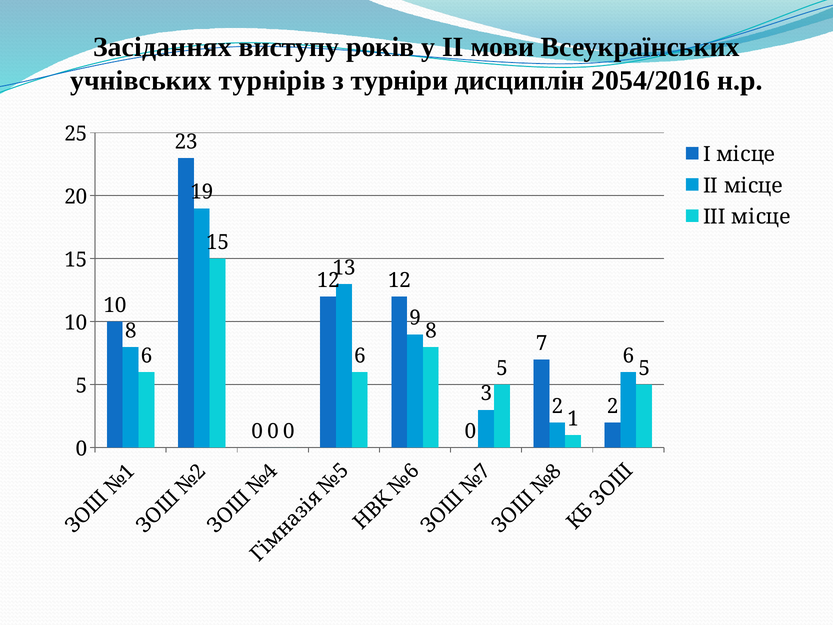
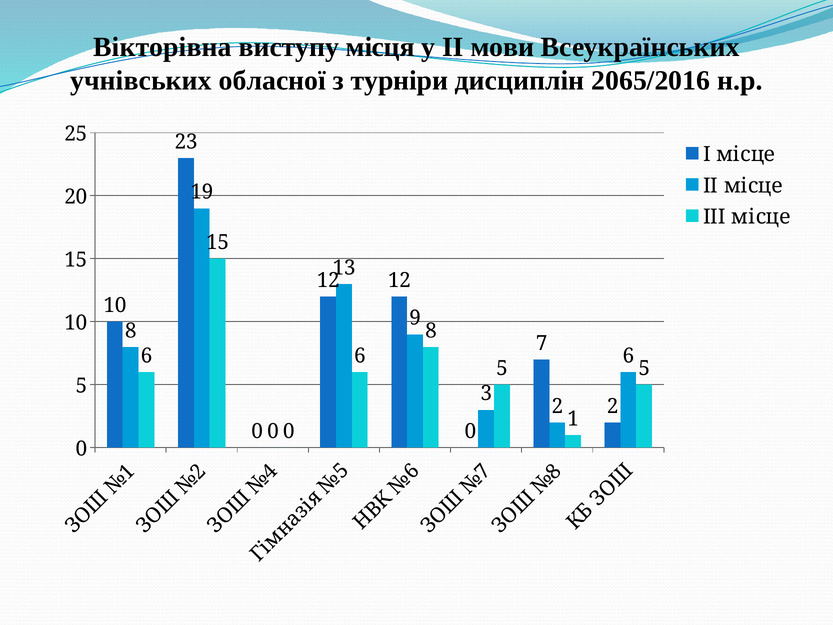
Засіданнях: Засіданнях -> Вікторівна
років: років -> місця
турнірів: турнірів -> обласної
2054/2016: 2054/2016 -> 2065/2016
